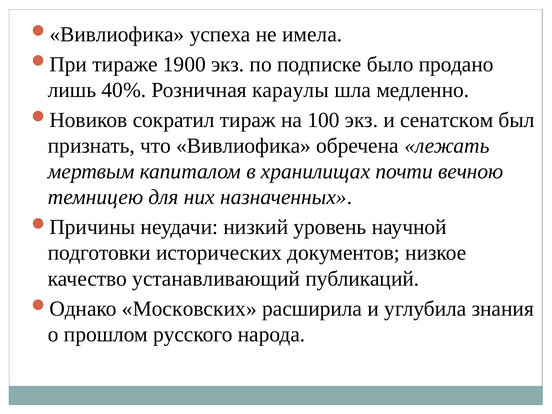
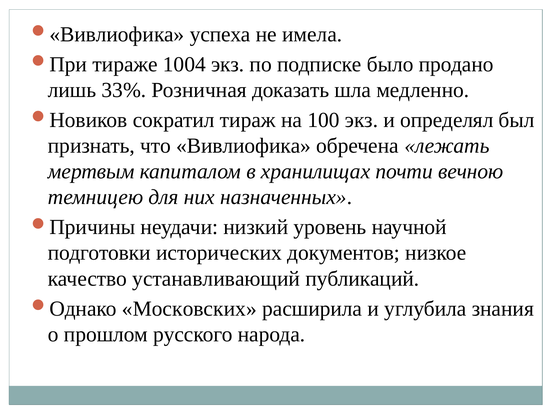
1900: 1900 -> 1004
40%: 40% -> 33%
караулы: караулы -> доказать
сенатском: сенатском -> определял
